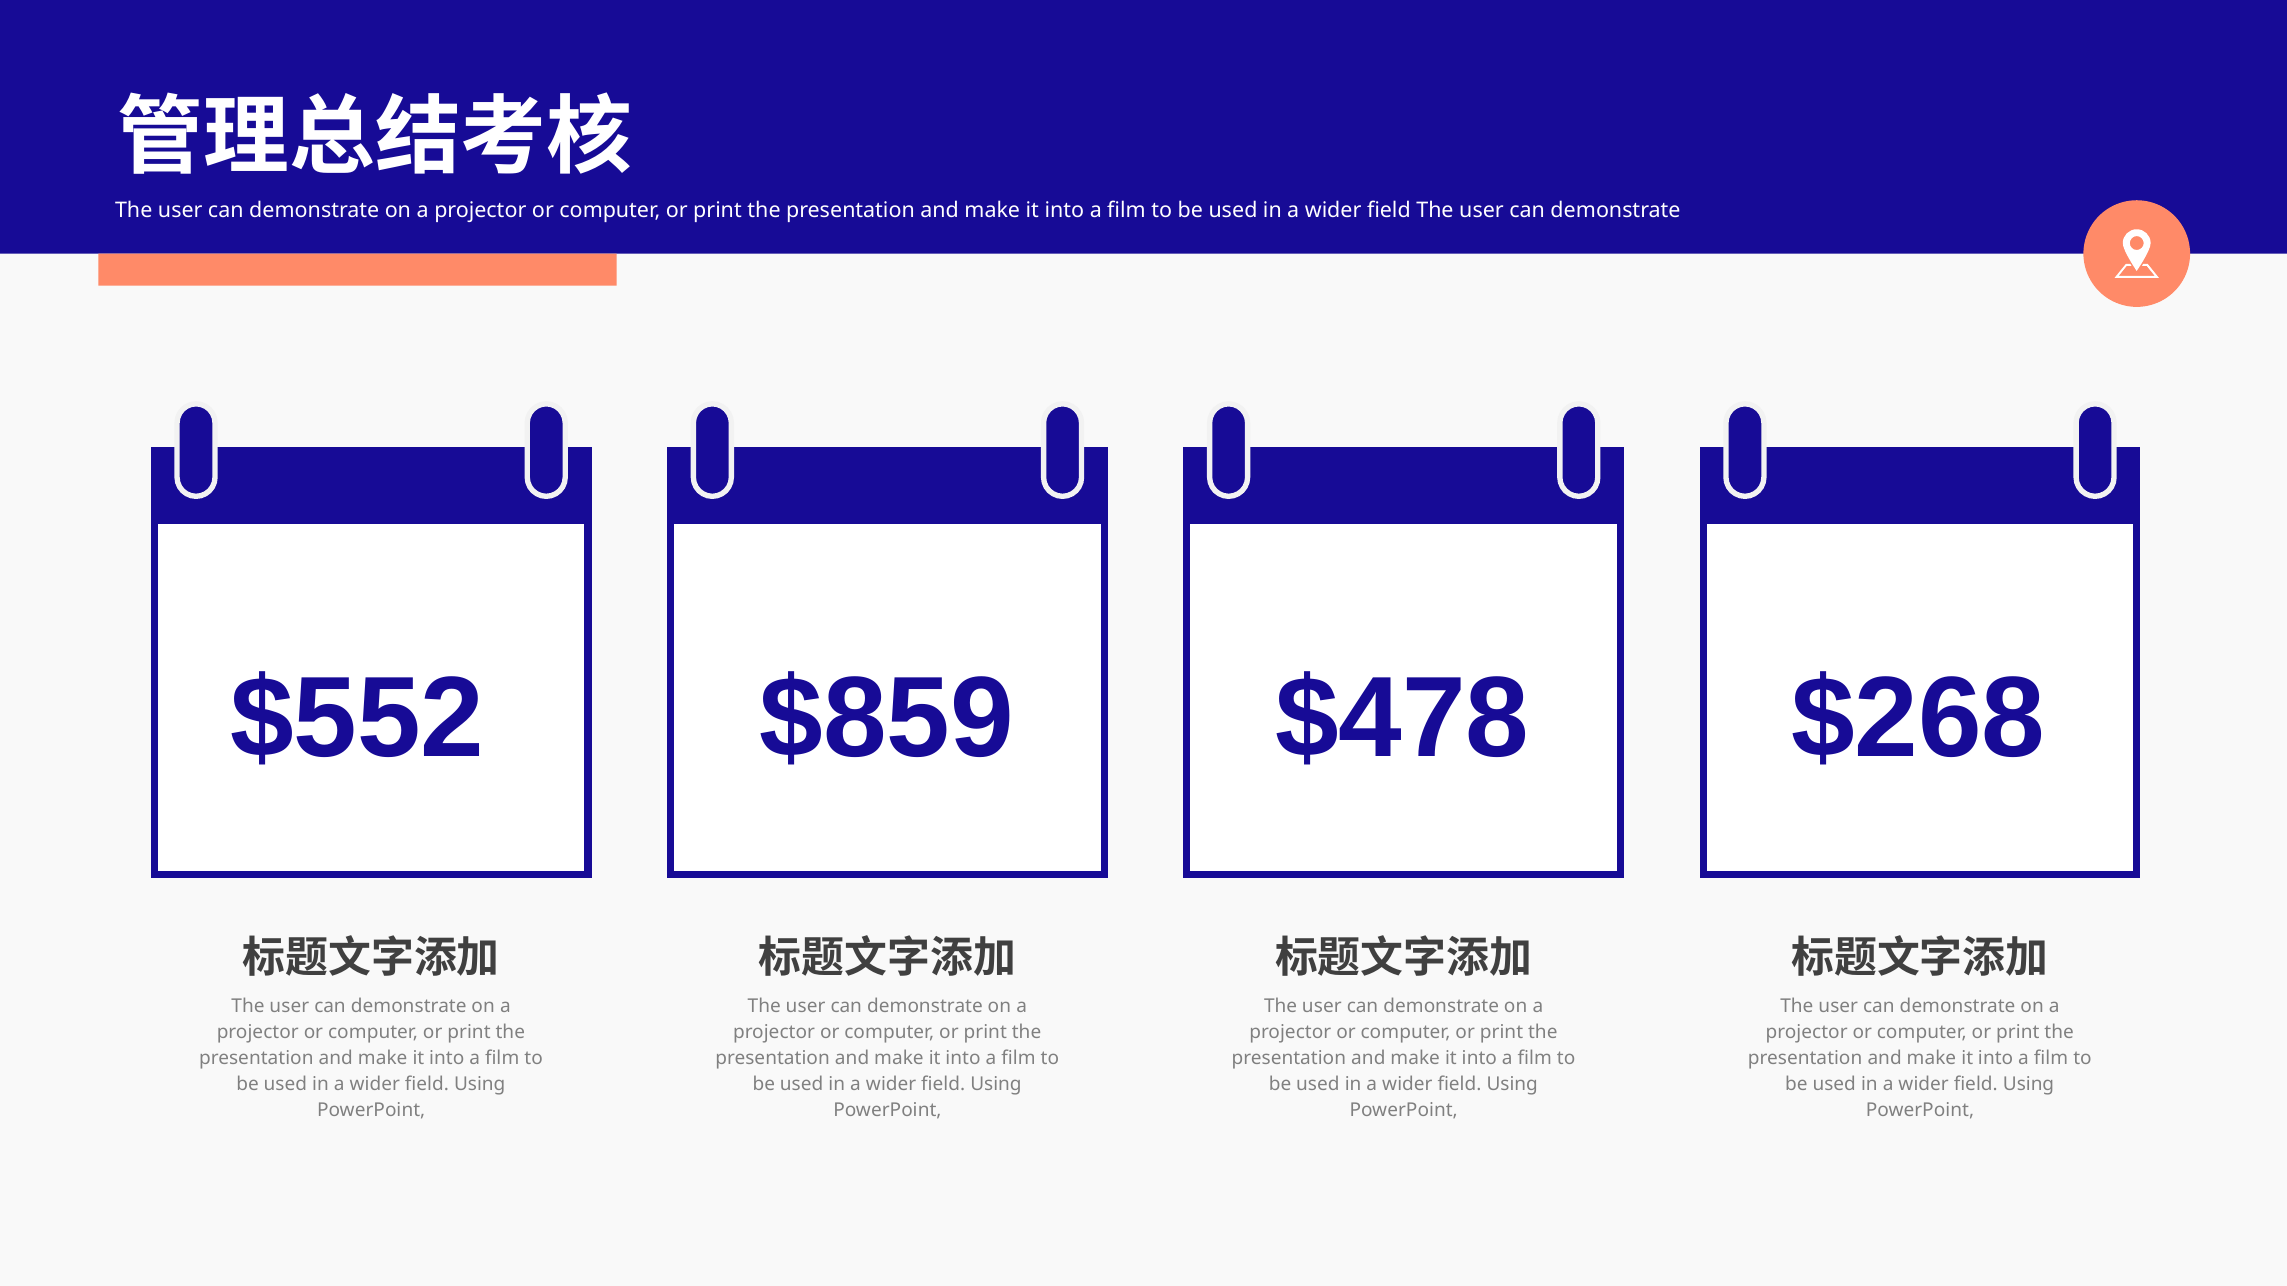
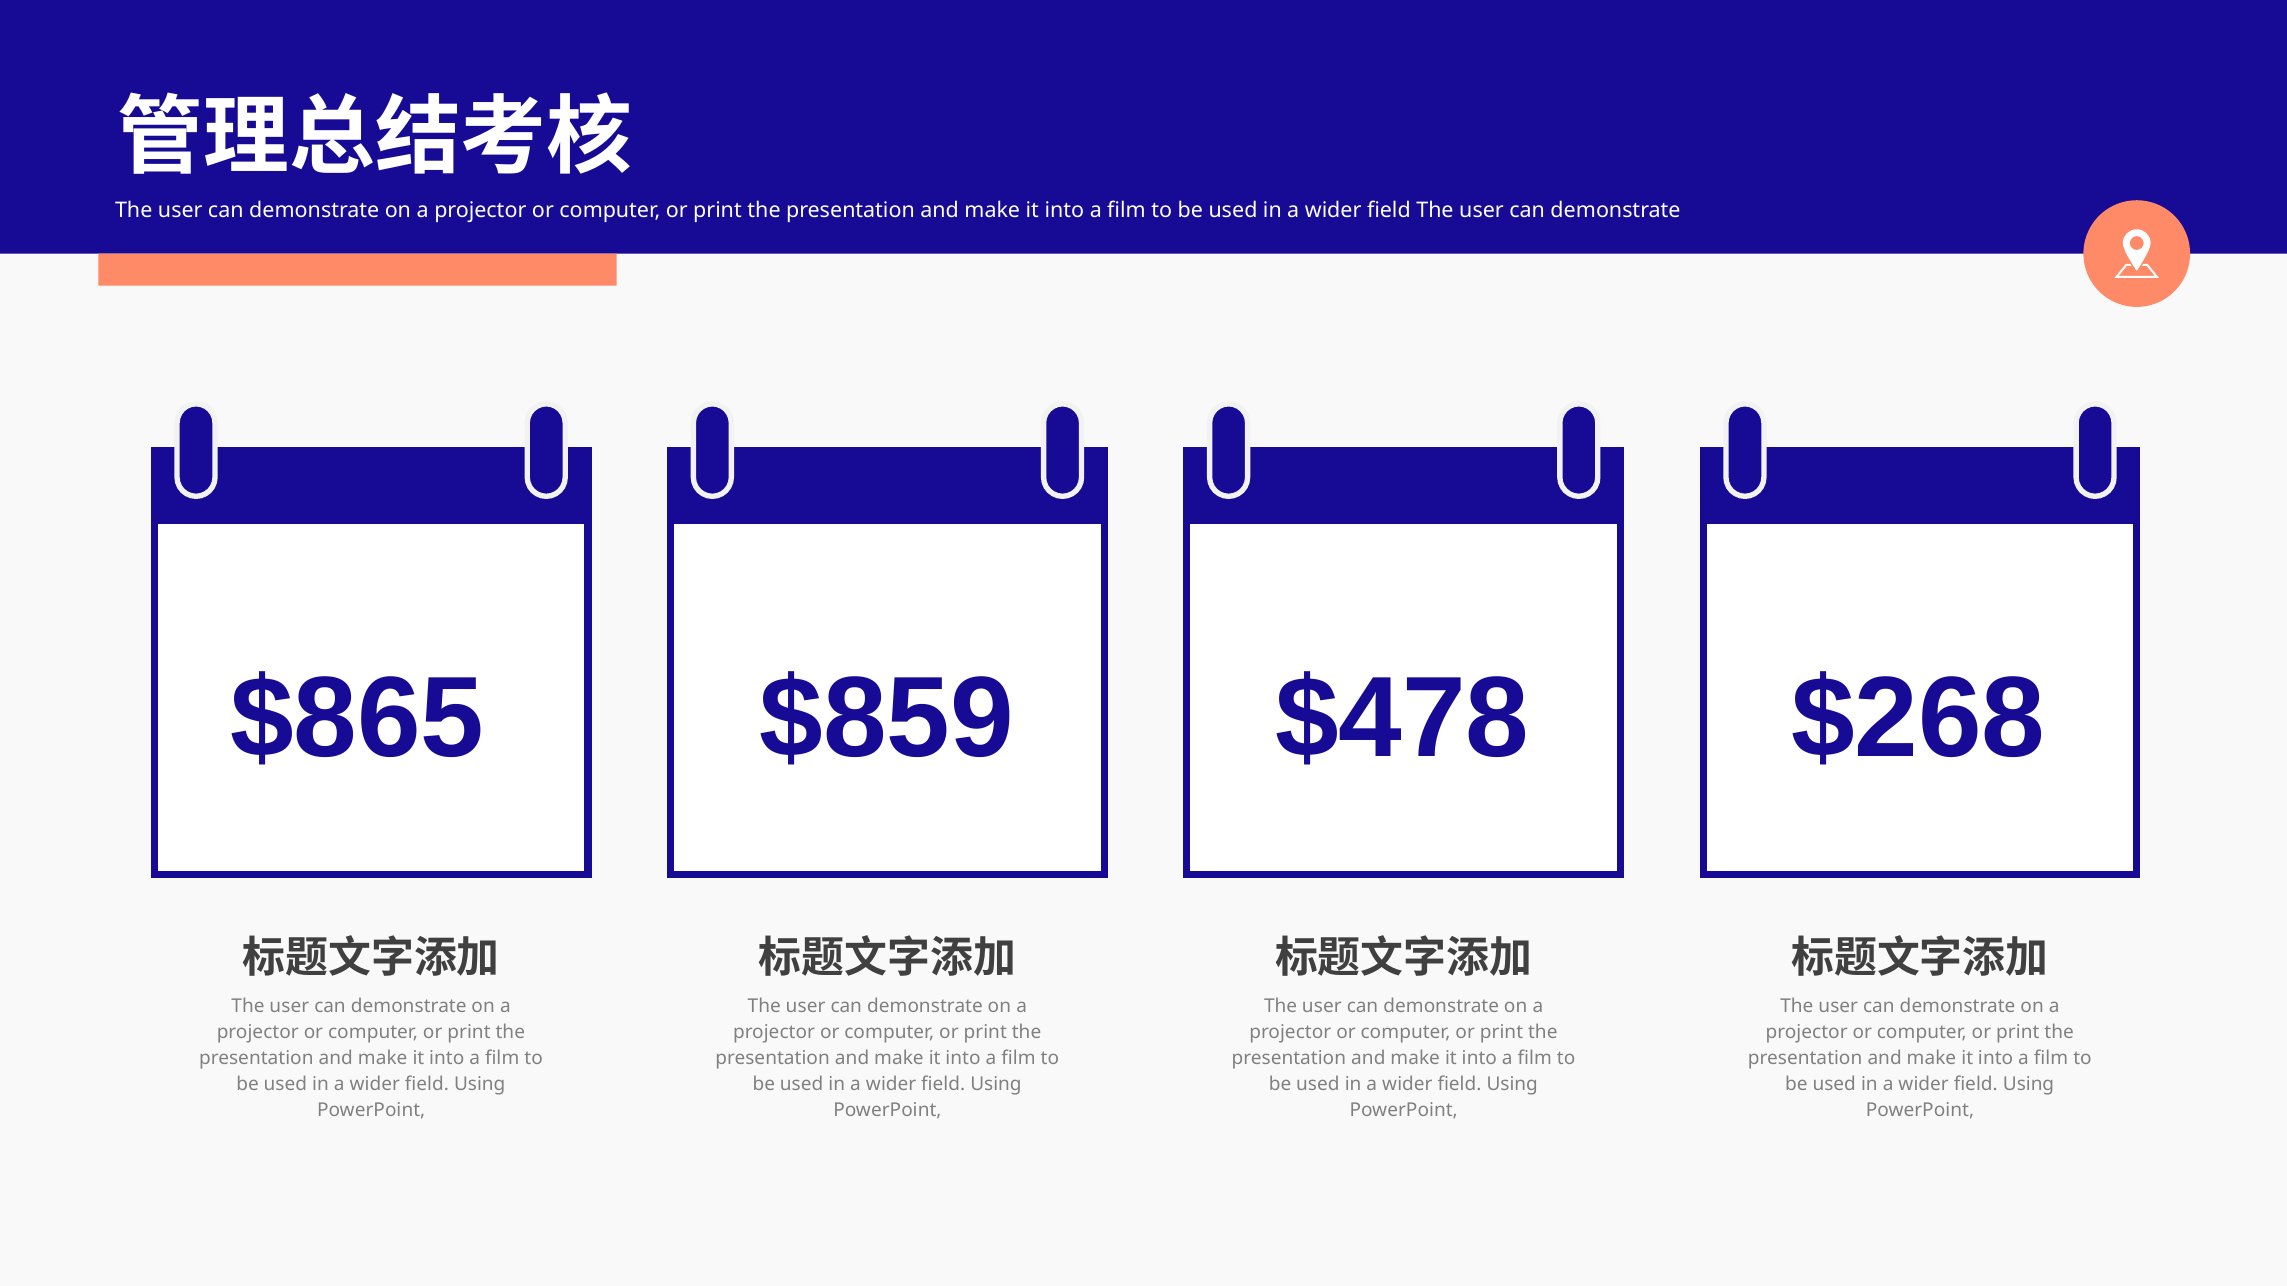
$552: $552 -> $865
